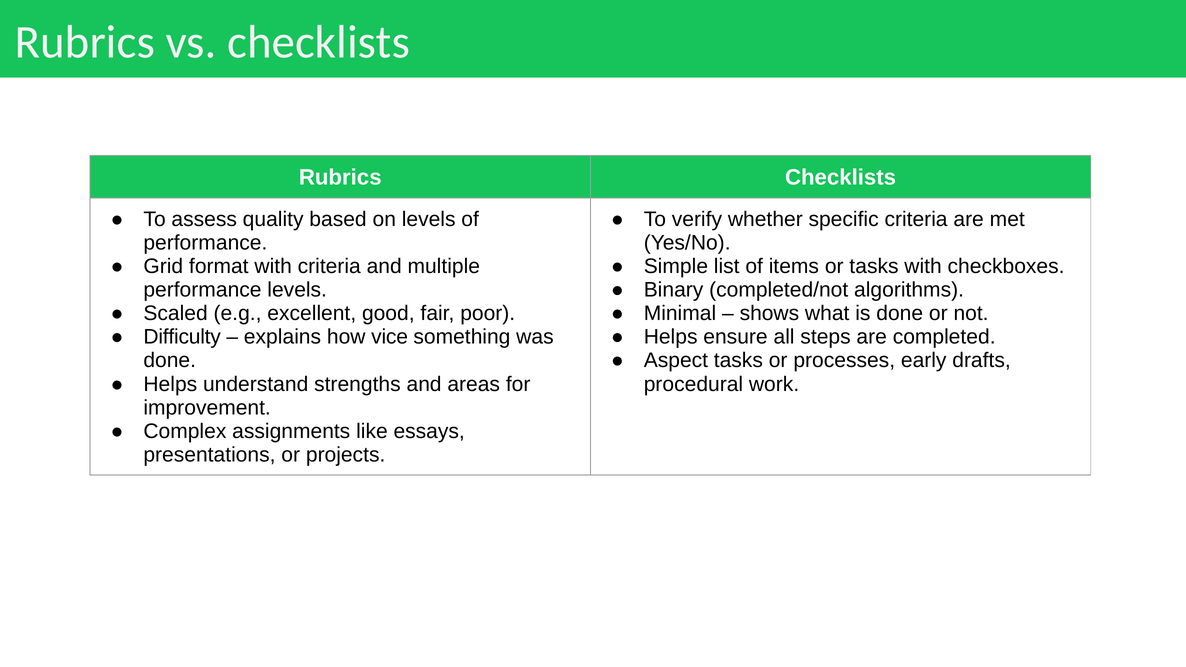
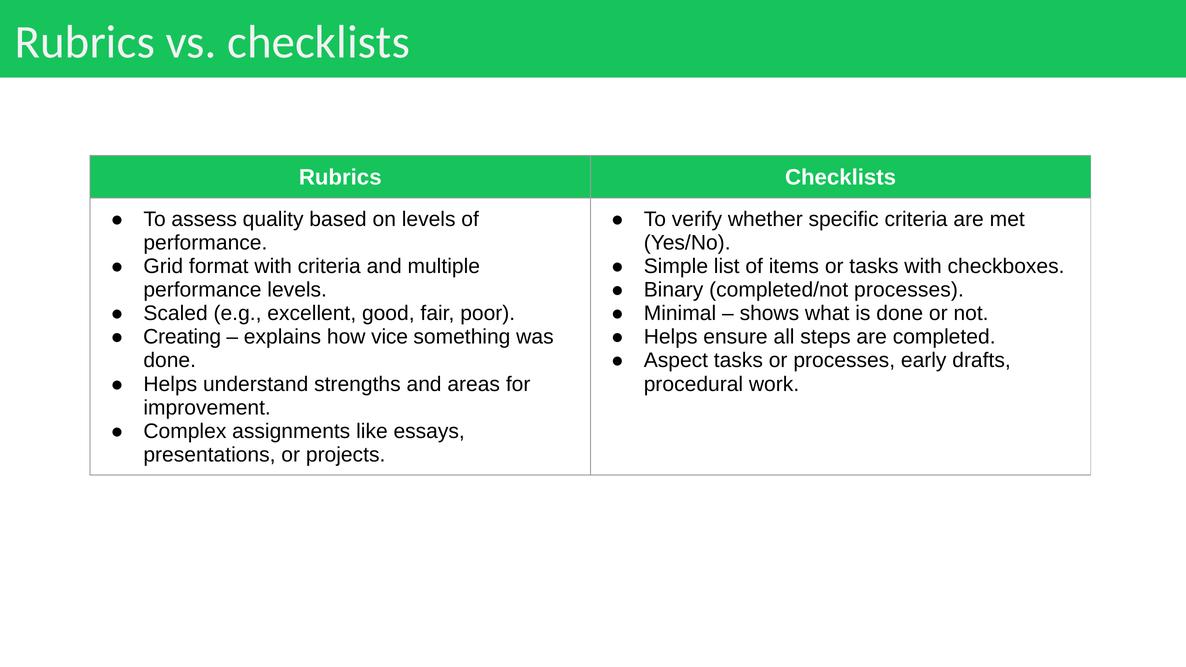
completed/not algorithms: algorithms -> processes
Difficulty: Difficulty -> Creating
